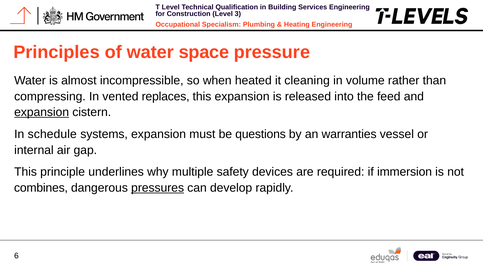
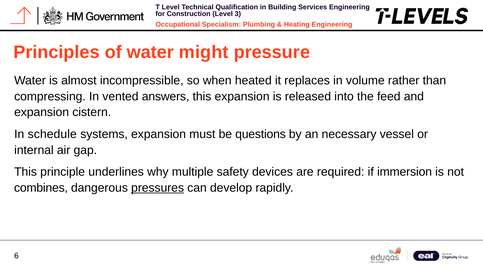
space: space -> might
cleaning: cleaning -> replaces
replaces: replaces -> answers
expansion at (42, 112) underline: present -> none
warranties: warranties -> necessary
